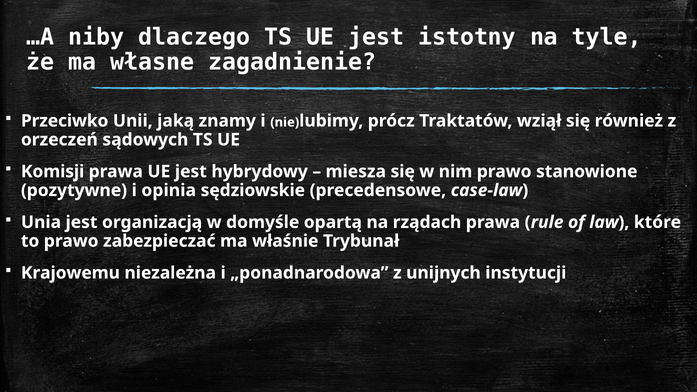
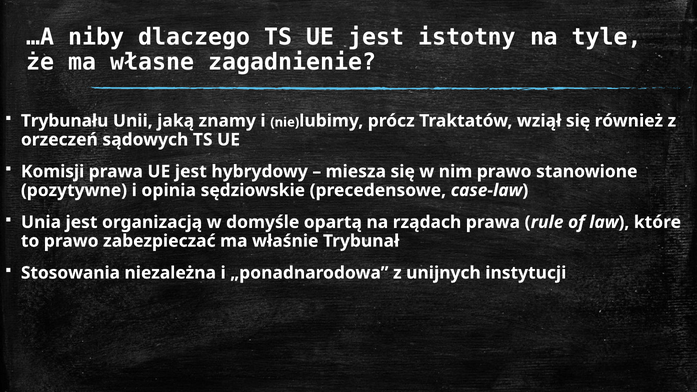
Przeciwko: Przeciwko -> Trybunału
Krajowemu: Krajowemu -> Stosowania
